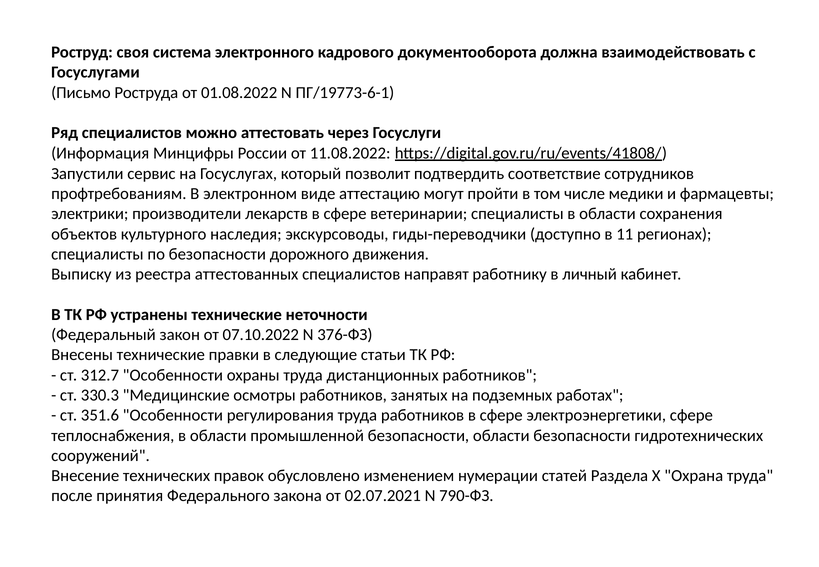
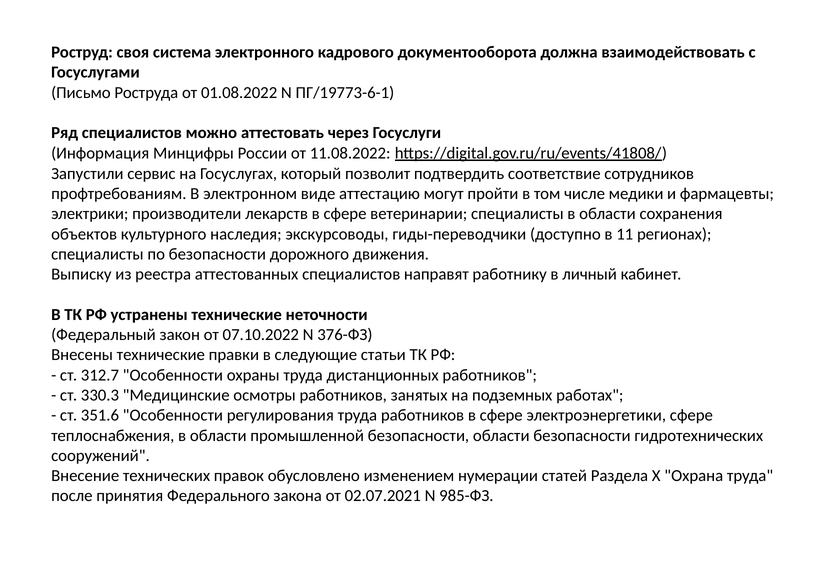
790-ФЗ: 790-ФЗ -> 985-ФЗ
